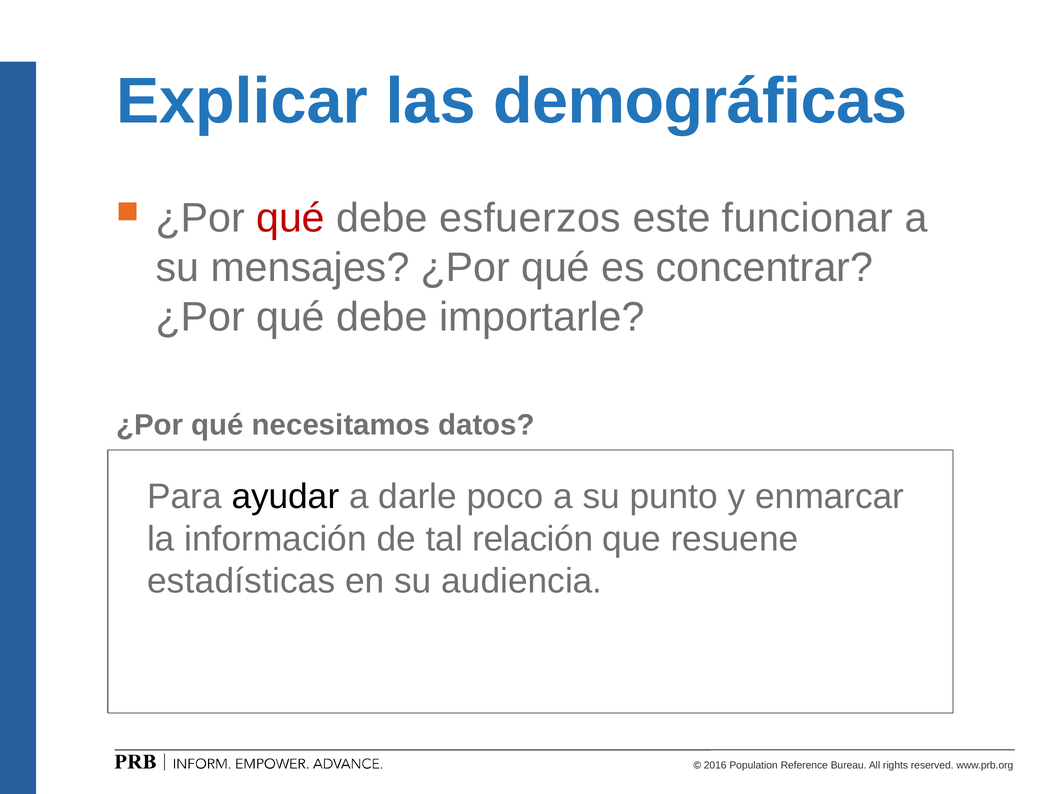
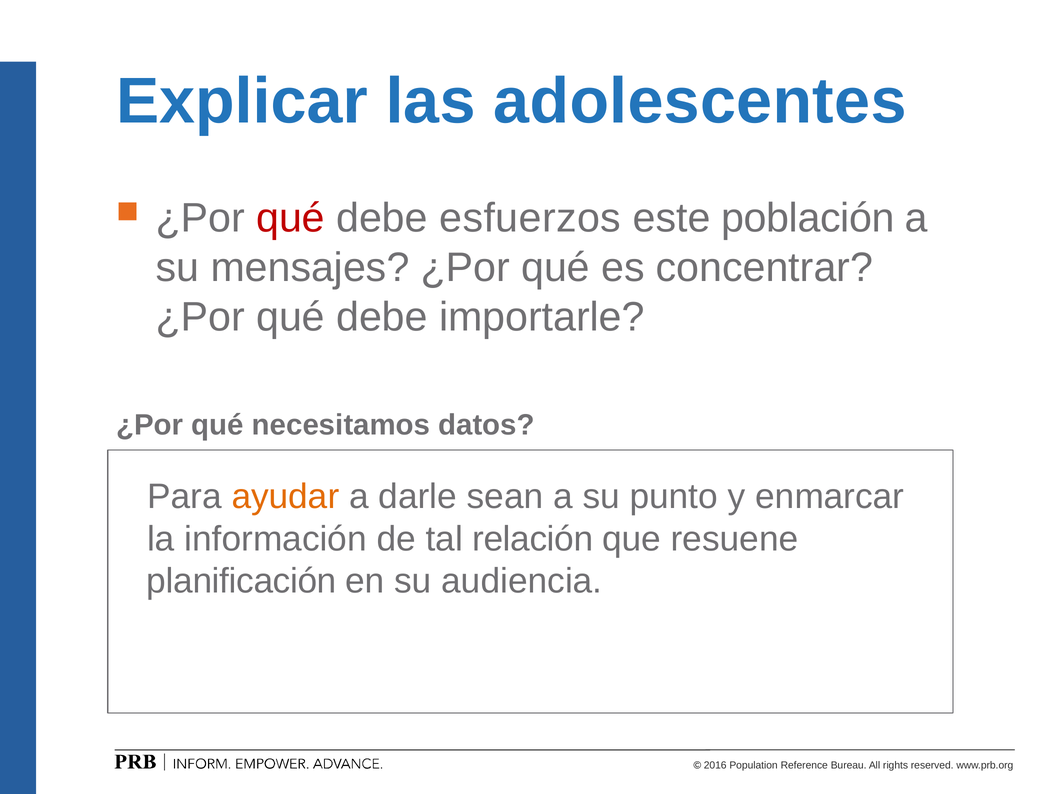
demográficas: demográficas -> adolescentes
funcionar: funcionar -> población
ayudar colour: black -> orange
poco: poco -> sean
estadísticas: estadísticas -> planificación
